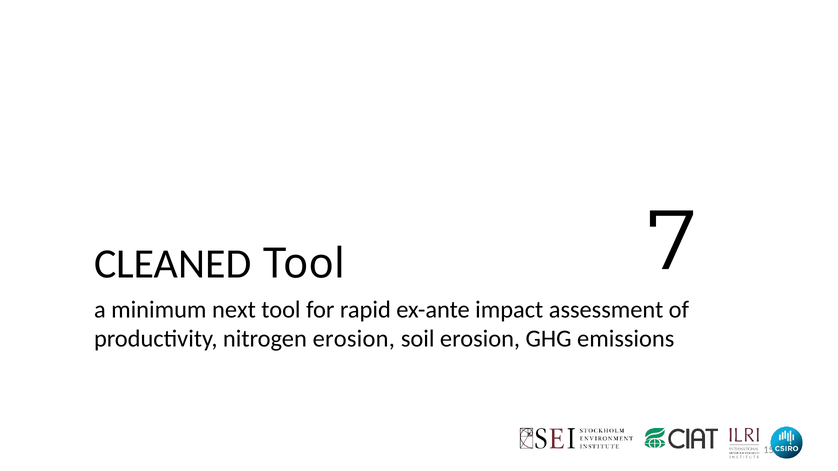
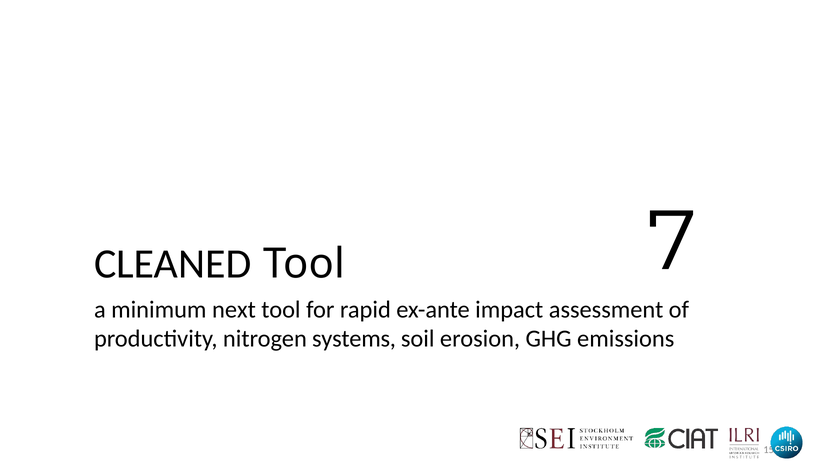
nitrogen erosion: erosion -> systems
